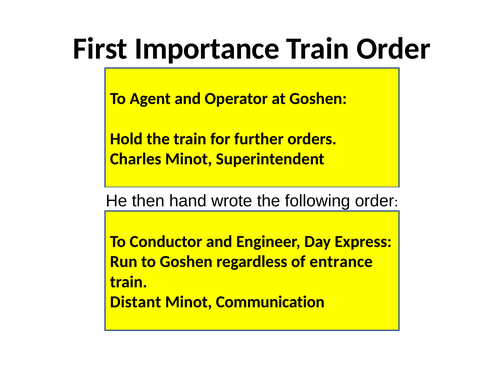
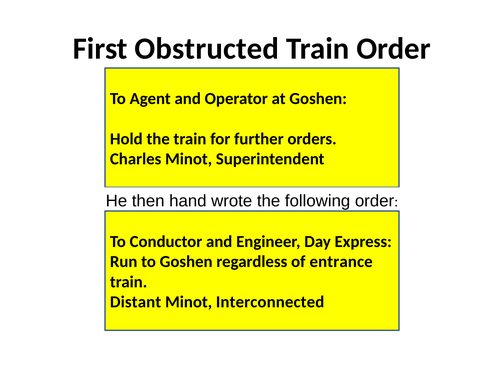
Importance: Importance -> Obstructed
Communication: Communication -> Interconnected
